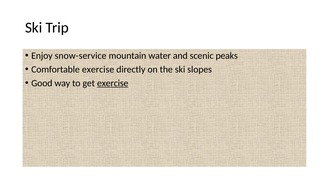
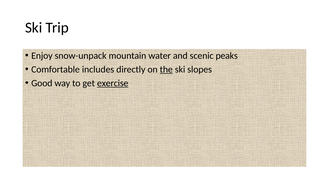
snow-service: snow-service -> snow-unpack
Comfortable exercise: exercise -> includes
the underline: none -> present
